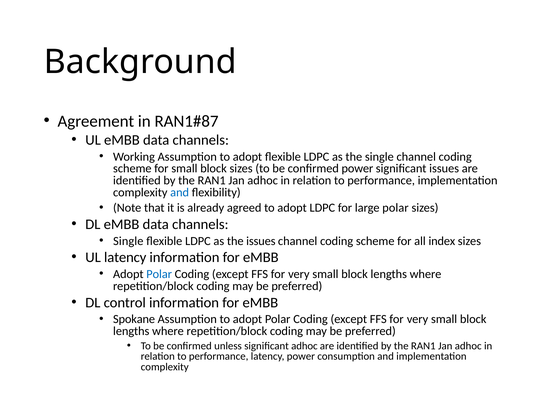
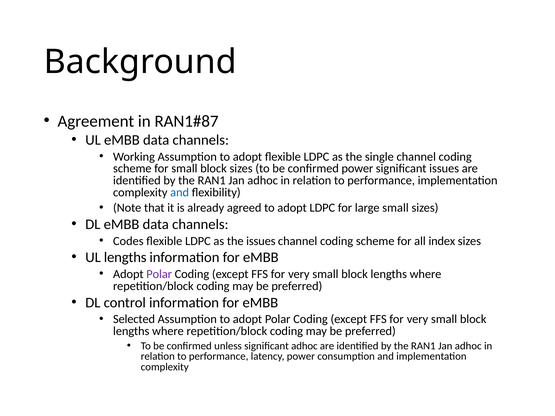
large polar: polar -> small
Single at (128, 241): Single -> Codes
UL latency: latency -> lengths
Polar at (159, 274) colour: blue -> purple
Spokane: Spokane -> Selected
